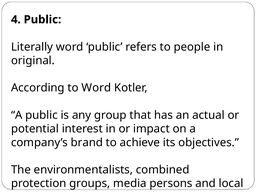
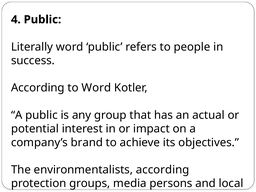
original: original -> success
environmentalists combined: combined -> according
